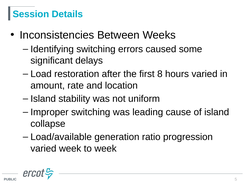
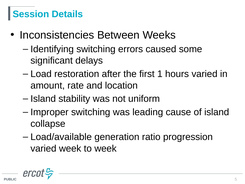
8: 8 -> 1
